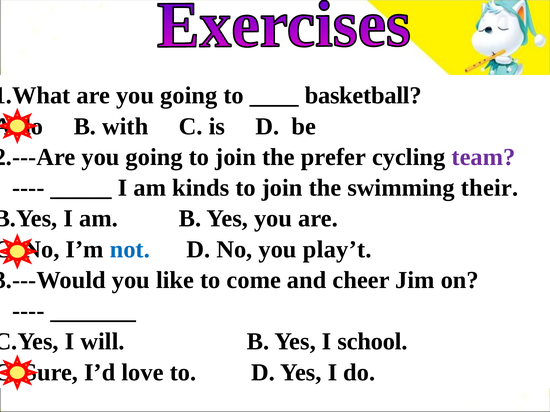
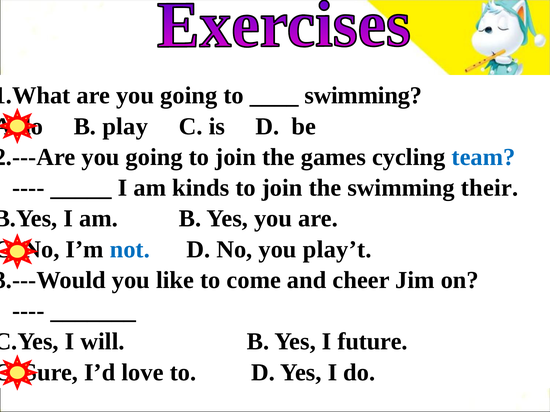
basketball at (363, 96): basketball -> swimming
with: with -> play
prefer: prefer -> games
team colour: purple -> blue
school: school -> future
